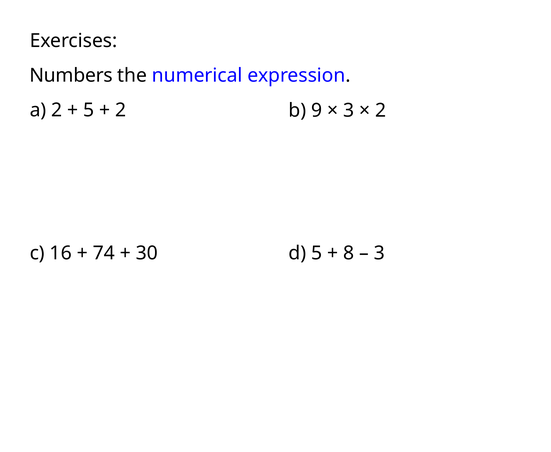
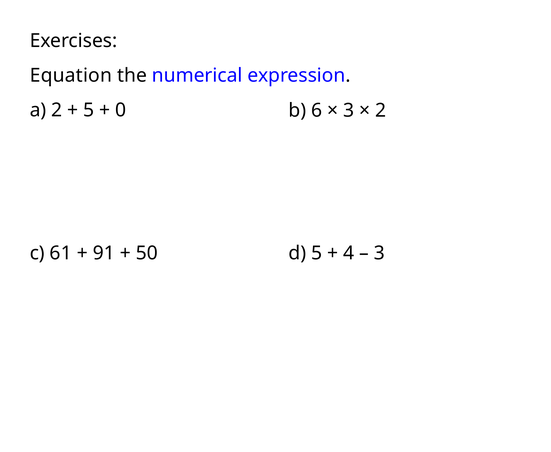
Numbers: Numbers -> Equation
2 at (121, 110): 2 -> 0
9: 9 -> 6
16: 16 -> 61
74: 74 -> 91
30: 30 -> 50
8: 8 -> 4
